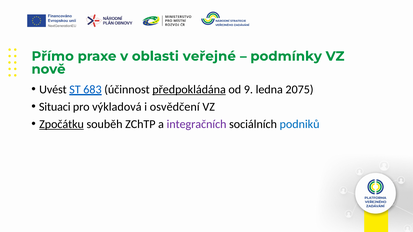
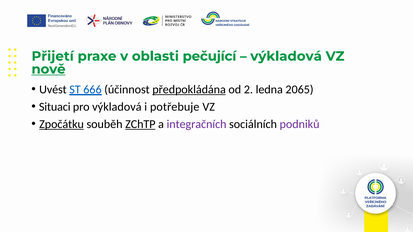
Přímo: Přímo -> Přijetí
veřejné: veřejné -> pečující
podmínky at (286, 56): podmínky -> výkladová
nově underline: none -> present
683: 683 -> 666
9: 9 -> 2
2075: 2075 -> 2065
osvědčení: osvědčení -> potřebuje
ZChTP underline: none -> present
podniků colour: blue -> purple
